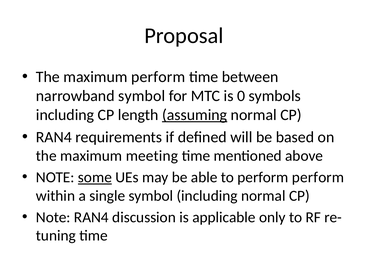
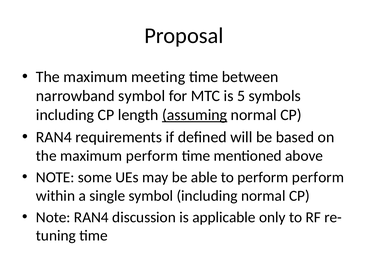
maximum perform: perform -> meeting
0: 0 -> 5
maximum meeting: meeting -> perform
some underline: present -> none
